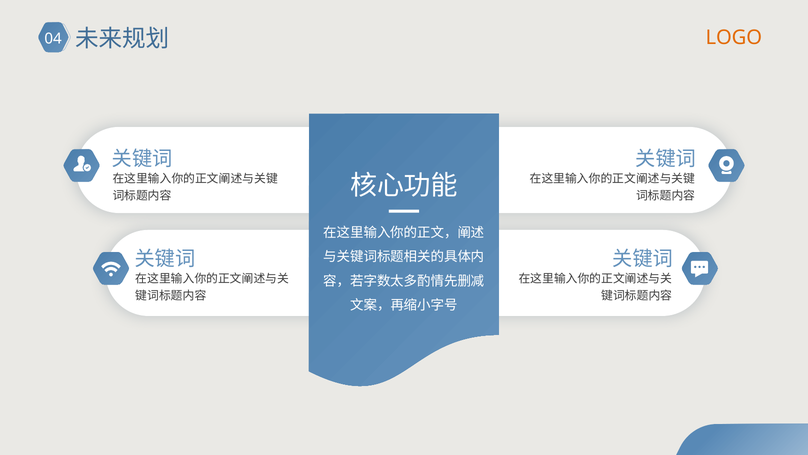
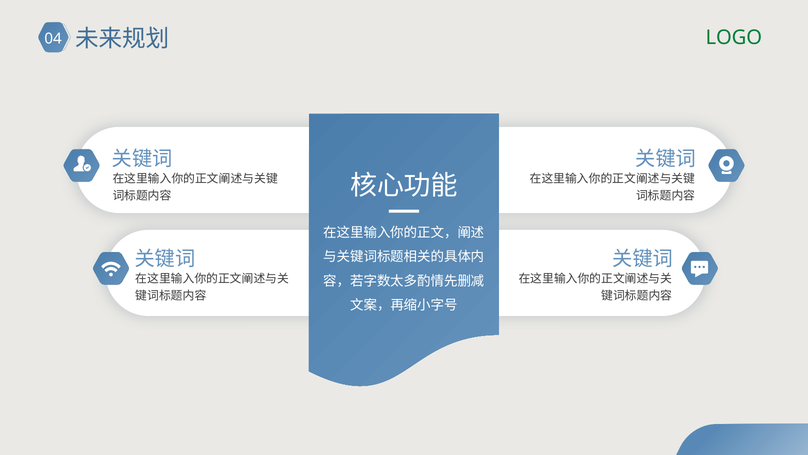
LOGO colour: orange -> green
